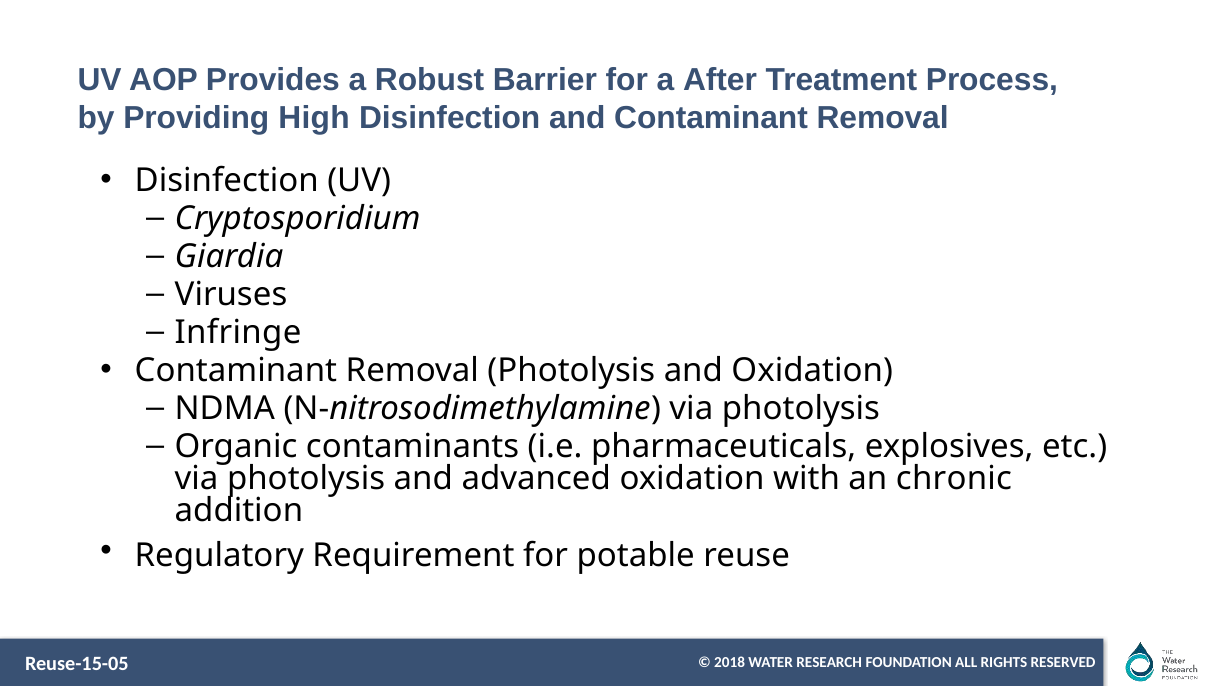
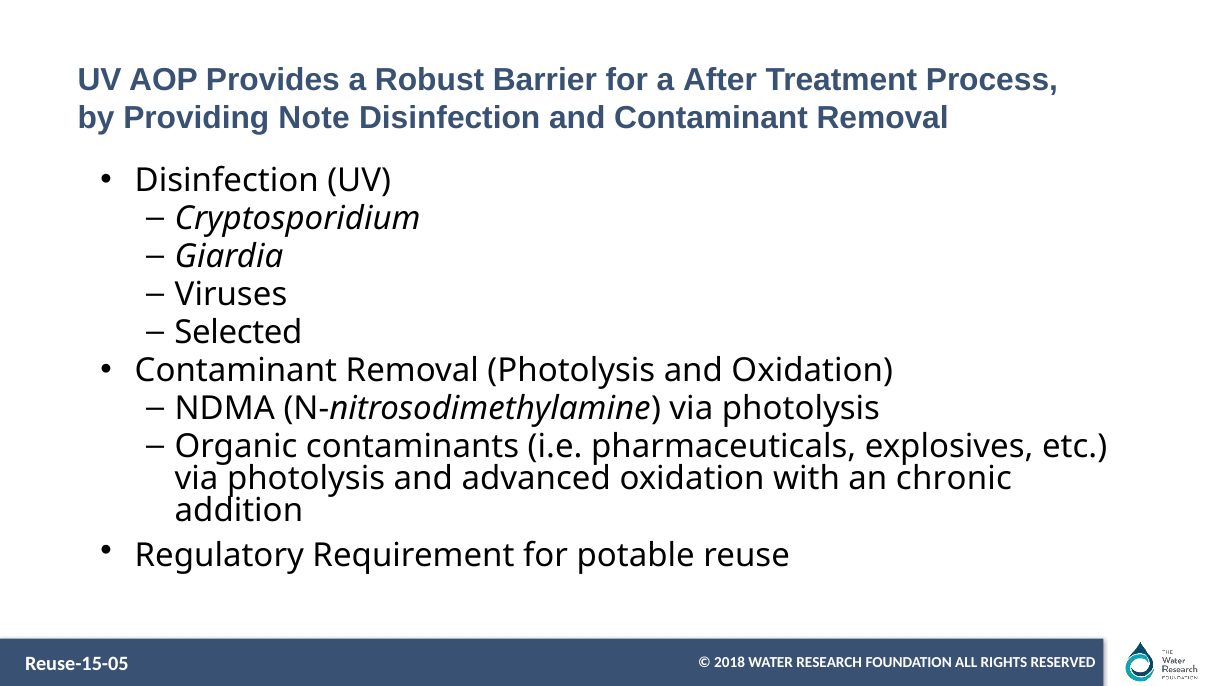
High: High -> Note
Infringe: Infringe -> Selected
